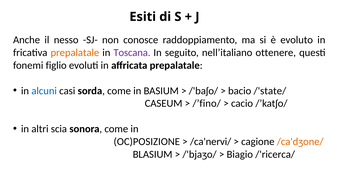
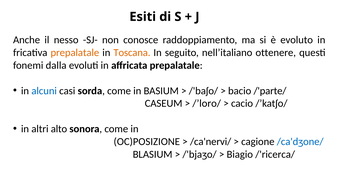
Toscana colour: purple -> orange
figlio: figlio -> dalla
/'state/: /'state/ -> /'parte/
/’fino/: /’fino/ -> /’loro/
scia: scia -> alto
/ca'dʒone/ colour: orange -> blue
